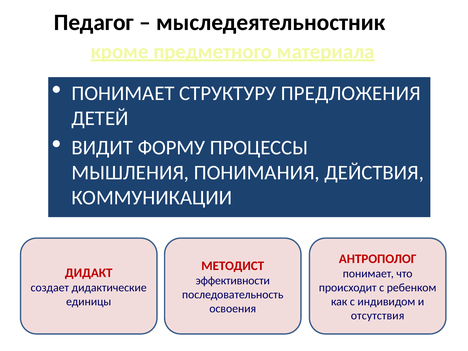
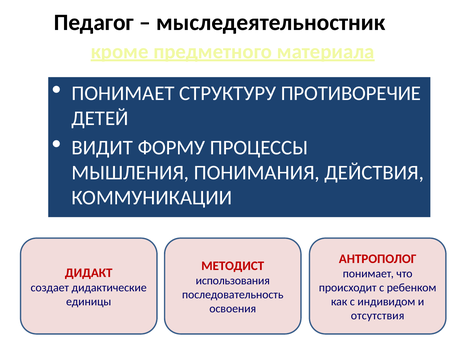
ПРЕДЛОЖЕНИЯ: ПРЕДЛОЖЕНИЯ -> ПРОТИВОРЕЧИЕ
эффективности: эффективности -> использования
